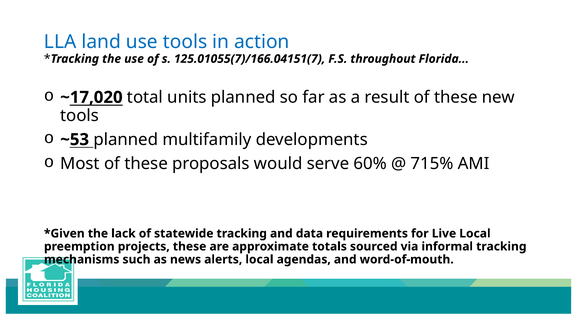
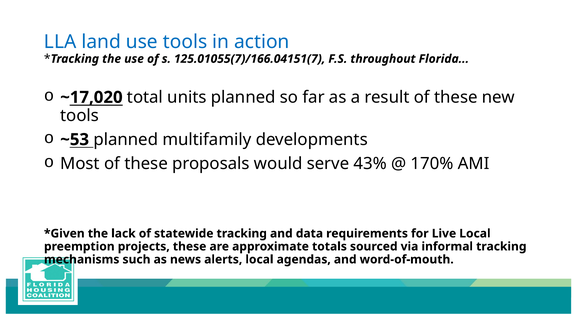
60%: 60% -> 43%
715%: 715% -> 170%
